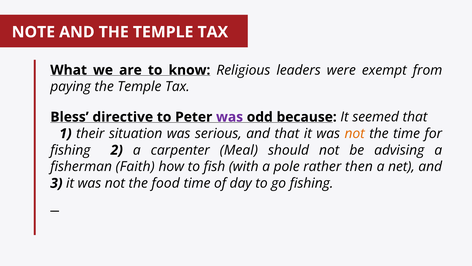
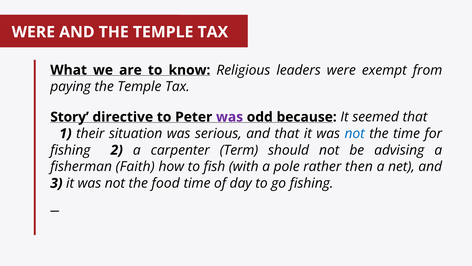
NOTE at (33, 32): NOTE -> WERE
Bless: Bless -> Story
not at (355, 134) colour: orange -> blue
Meal: Meal -> Term
